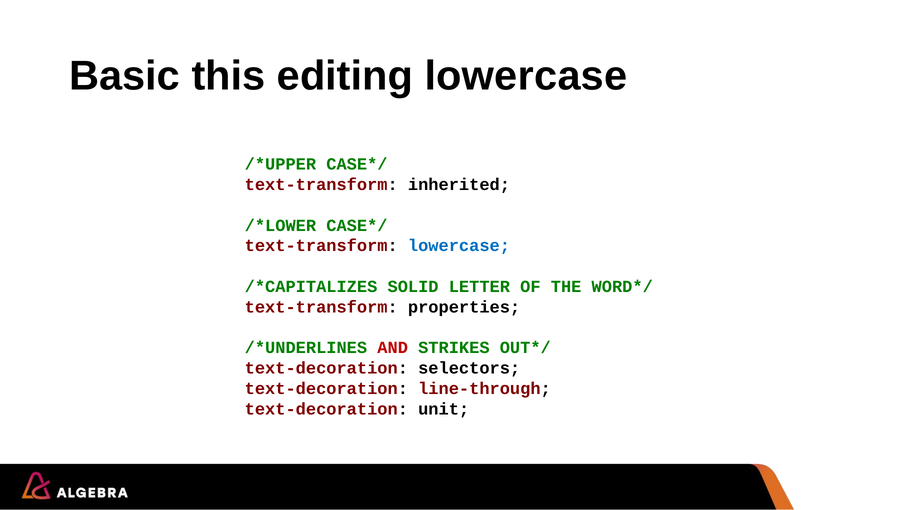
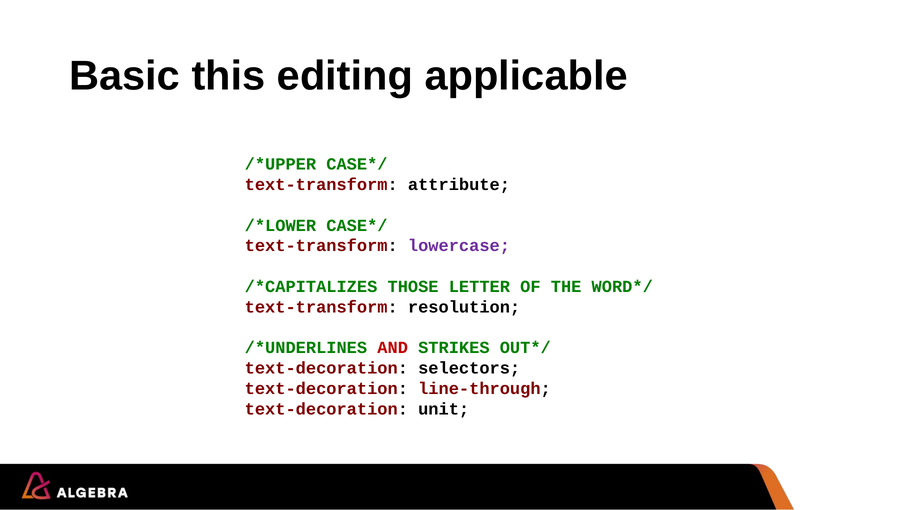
editing lowercase: lowercase -> applicable
inherited: inherited -> attribute
lowercase at (459, 246) colour: blue -> purple
SOLID: SOLID -> THOSE
properties: properties -> resolution
